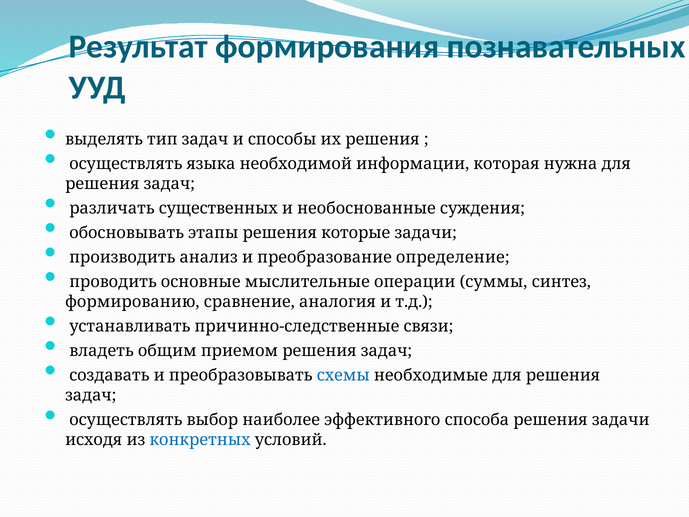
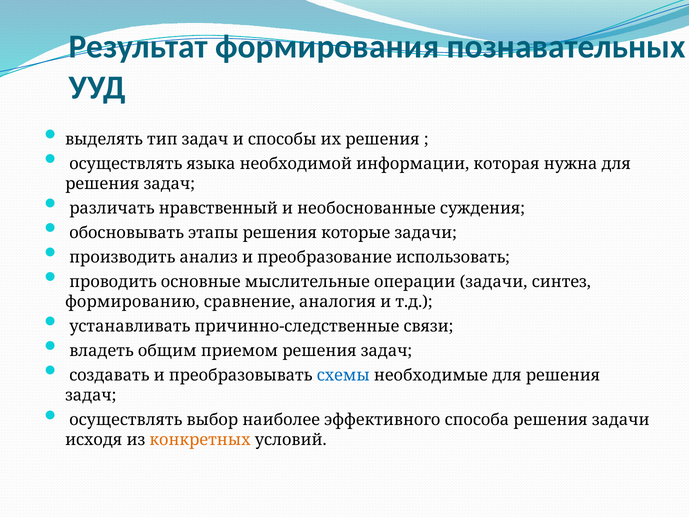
существенных: существенных -> нравственный
определение: определение -> использовать
операции суммы: суммы -> задачи
конкретных colour: blue -> orange
